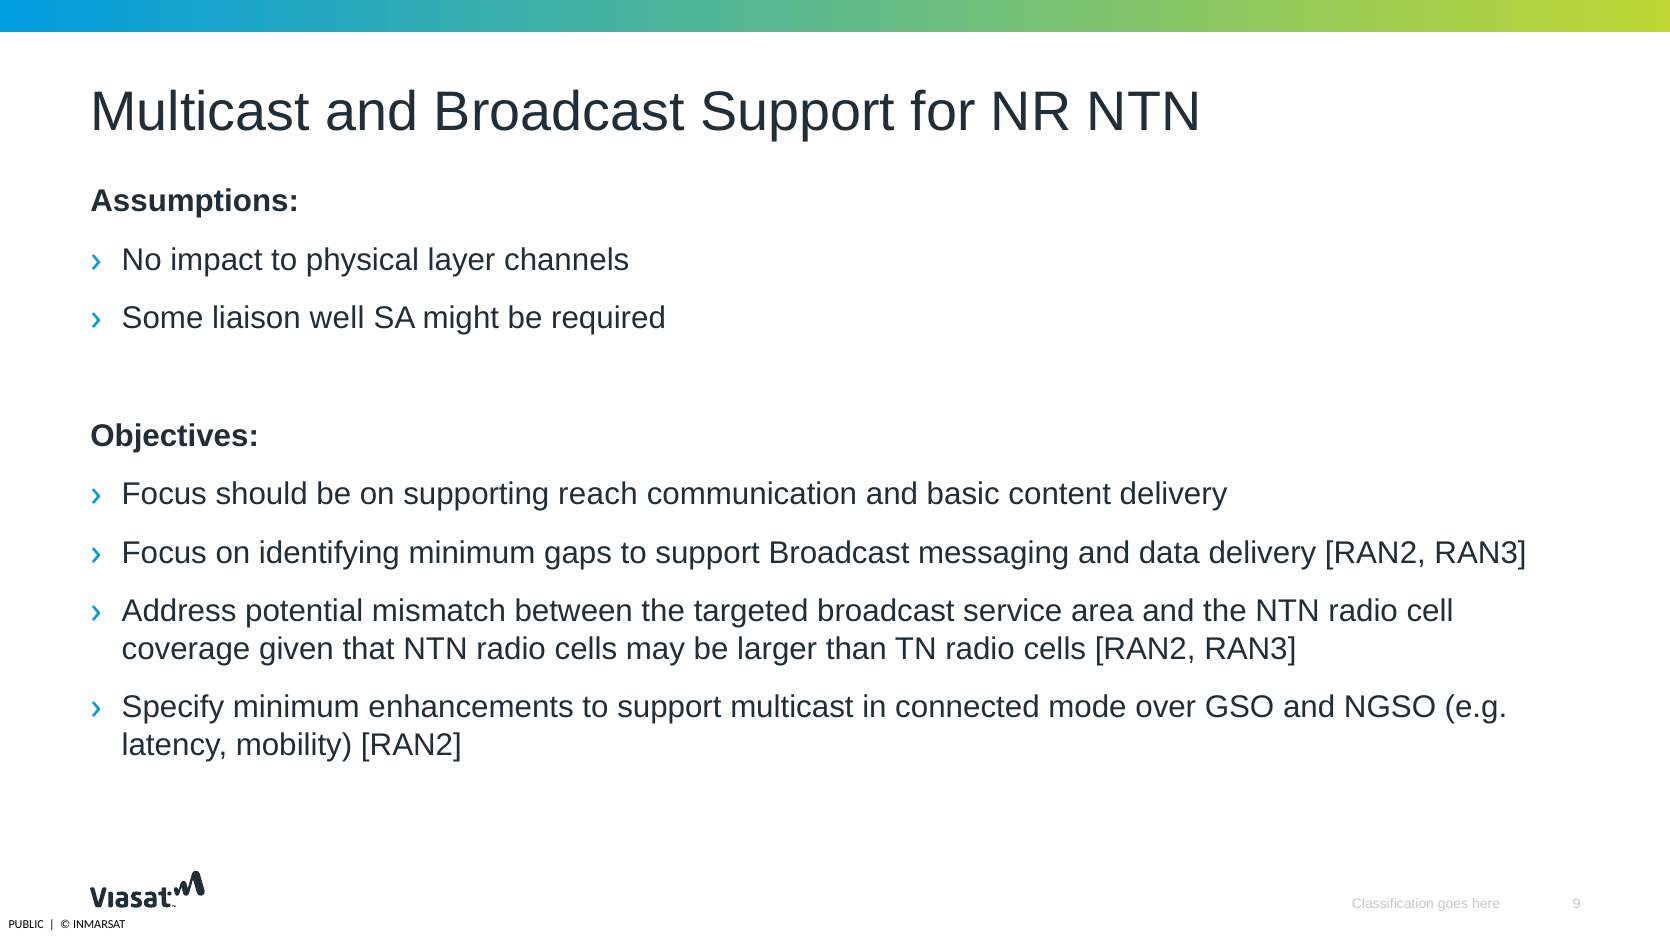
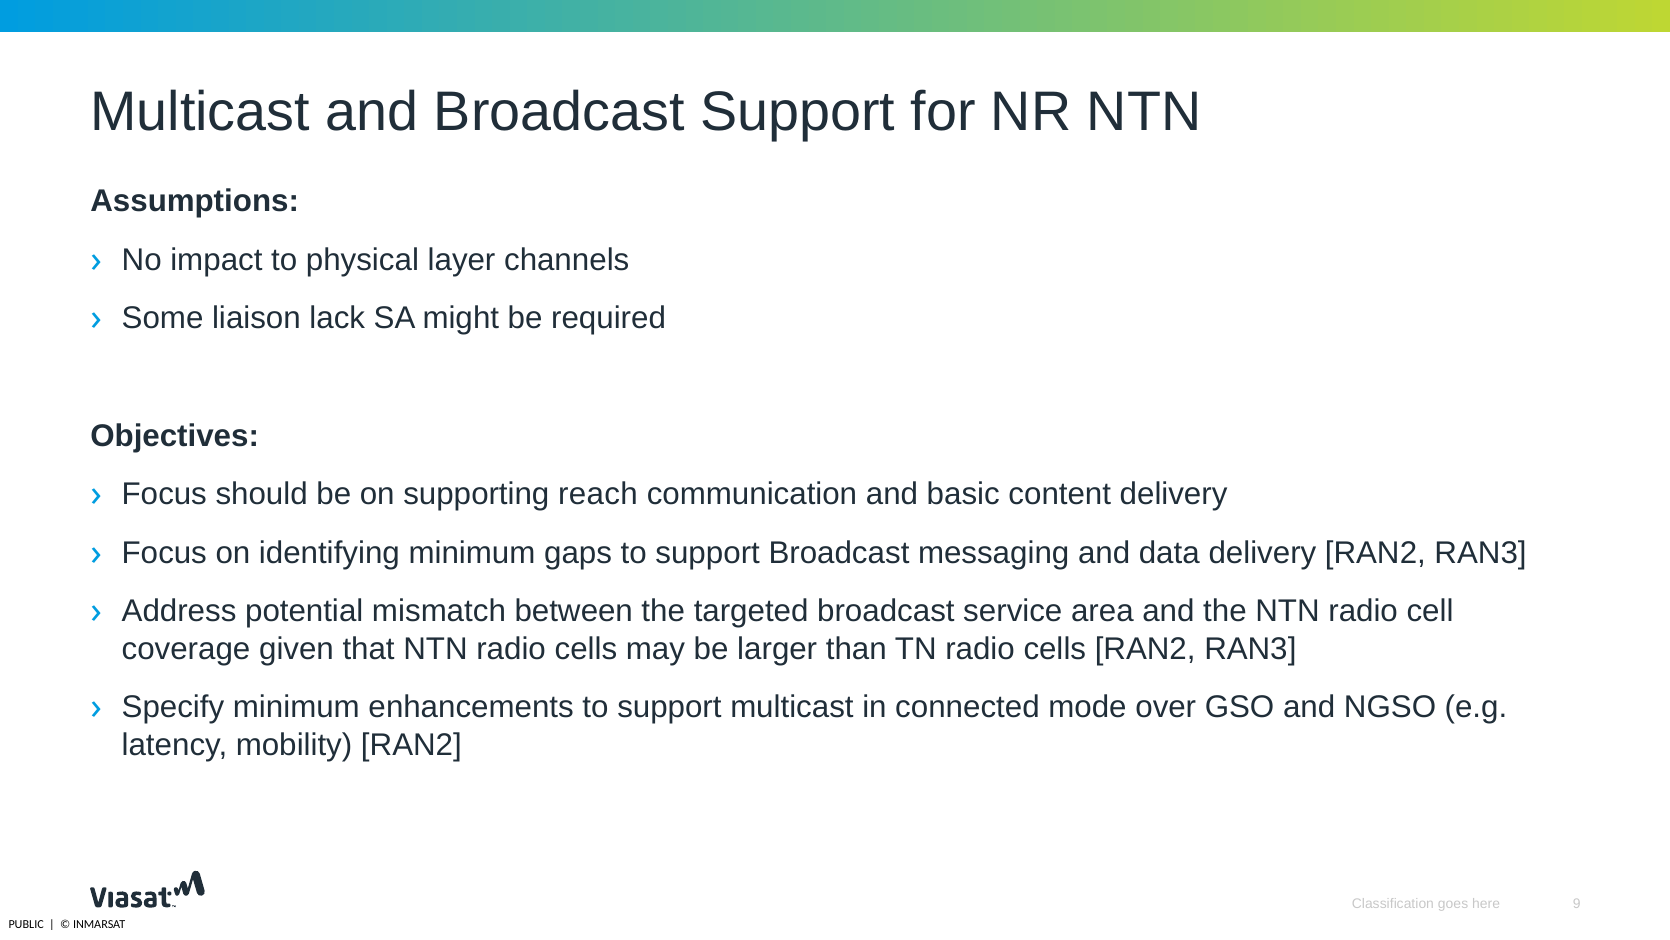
well: well -> lack
